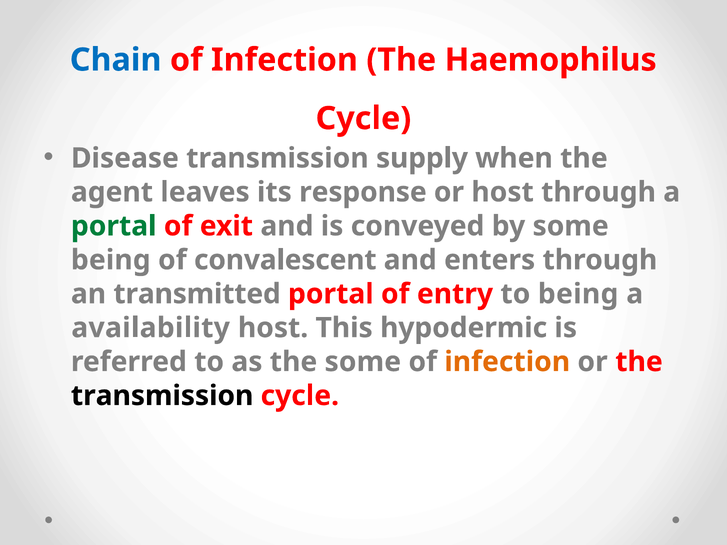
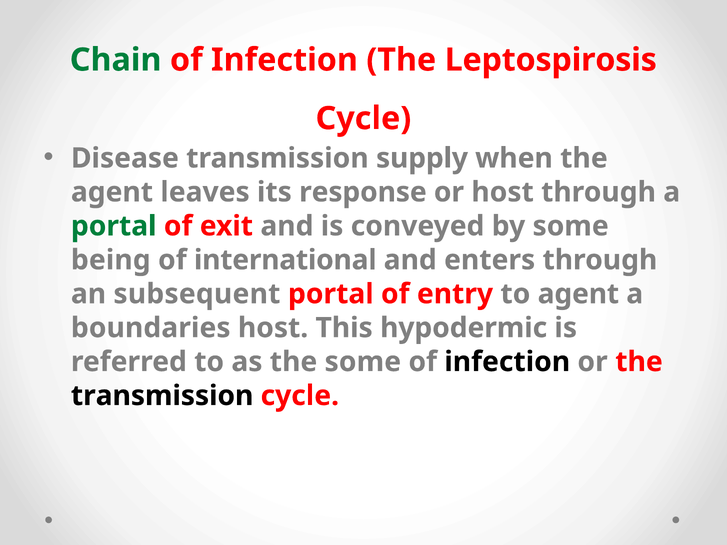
Chain colour: blue -> green
Haemophilus: Haemophilus -> Leptospirosis
convalescent: convalescent -> international
transmitted: transmitted -> subsequent
to being: being -> agent
availability: availability -> boundaries
infection at (507, 362) colour: orange -> black
